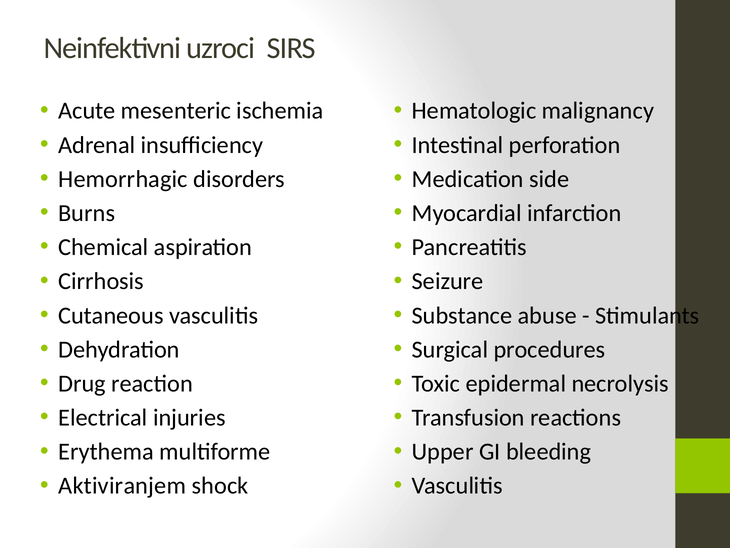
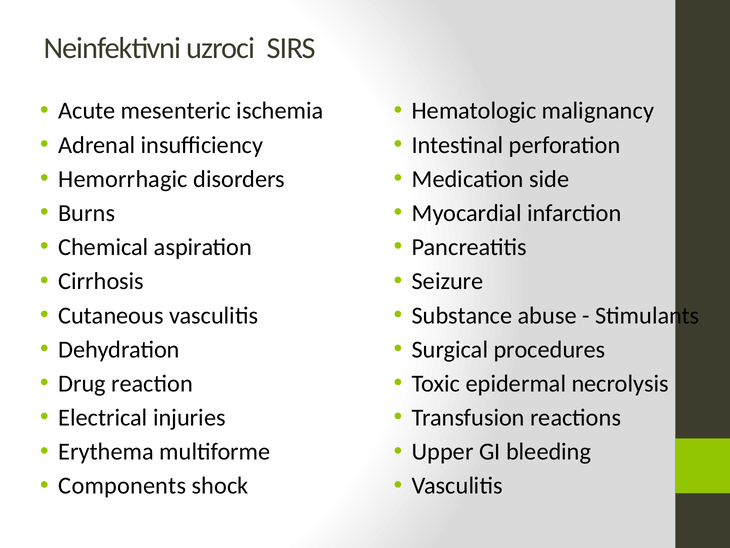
Aktiviranjem: Aktiviranjem -> Components
